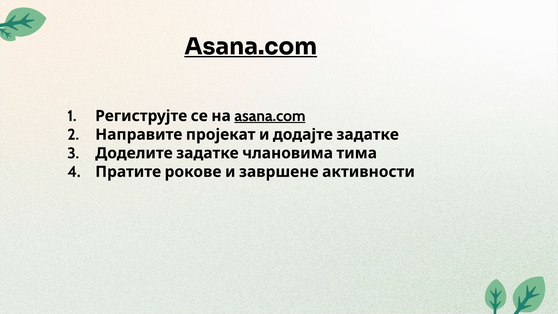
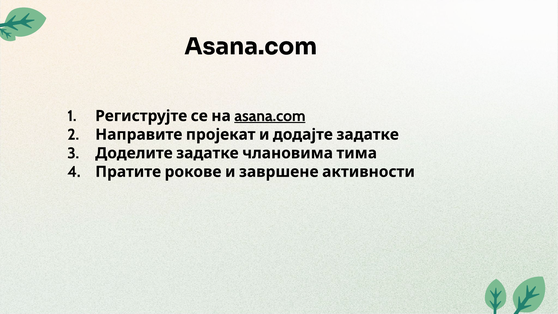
Asana.com at (251, 47) underline: present -> none
